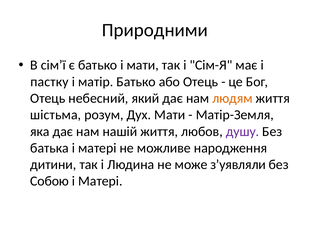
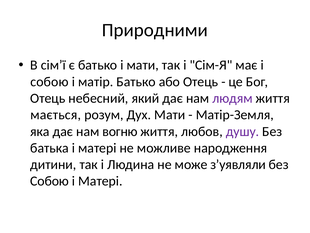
пастку at (49, 82): пастку -> собою
людям colour: orange -> purple
шістьма: шістьма -> мається
нашій: нашій -> вогню
